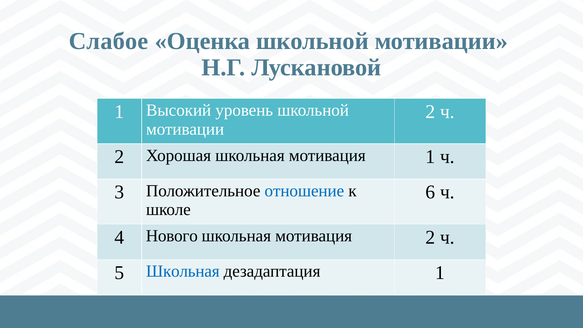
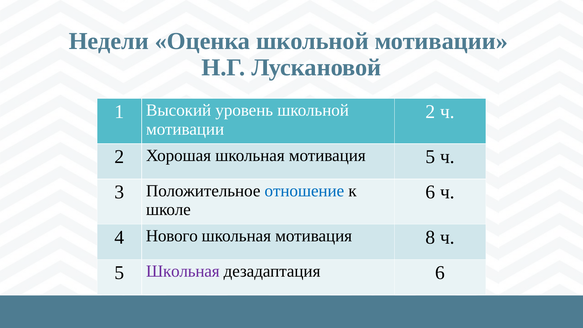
Слабое: Слабое -> Недели
мотивация 1: 1 -> 5
мотивация 2: 2 -> 8
Школьная at (183, 271) colour: blue -> purple
дезадаптация 1: 1 -> 6
